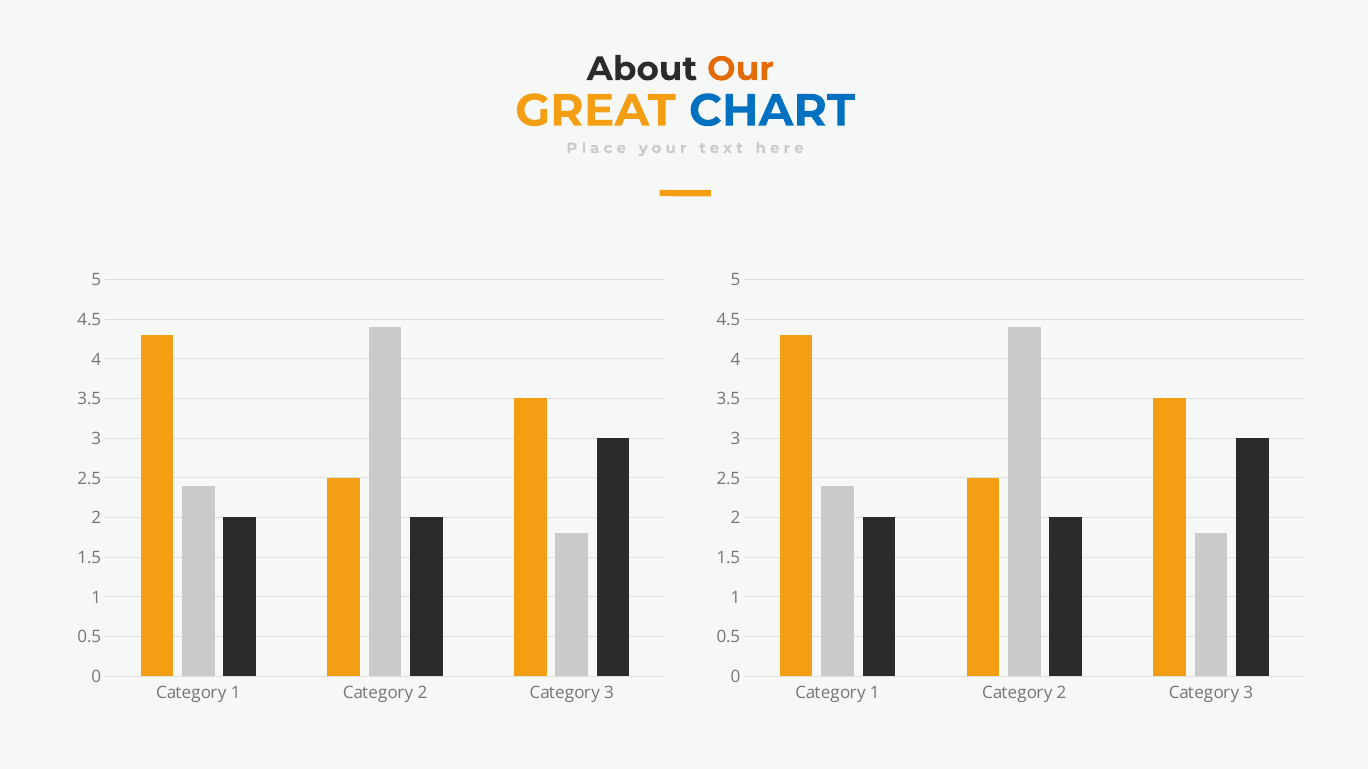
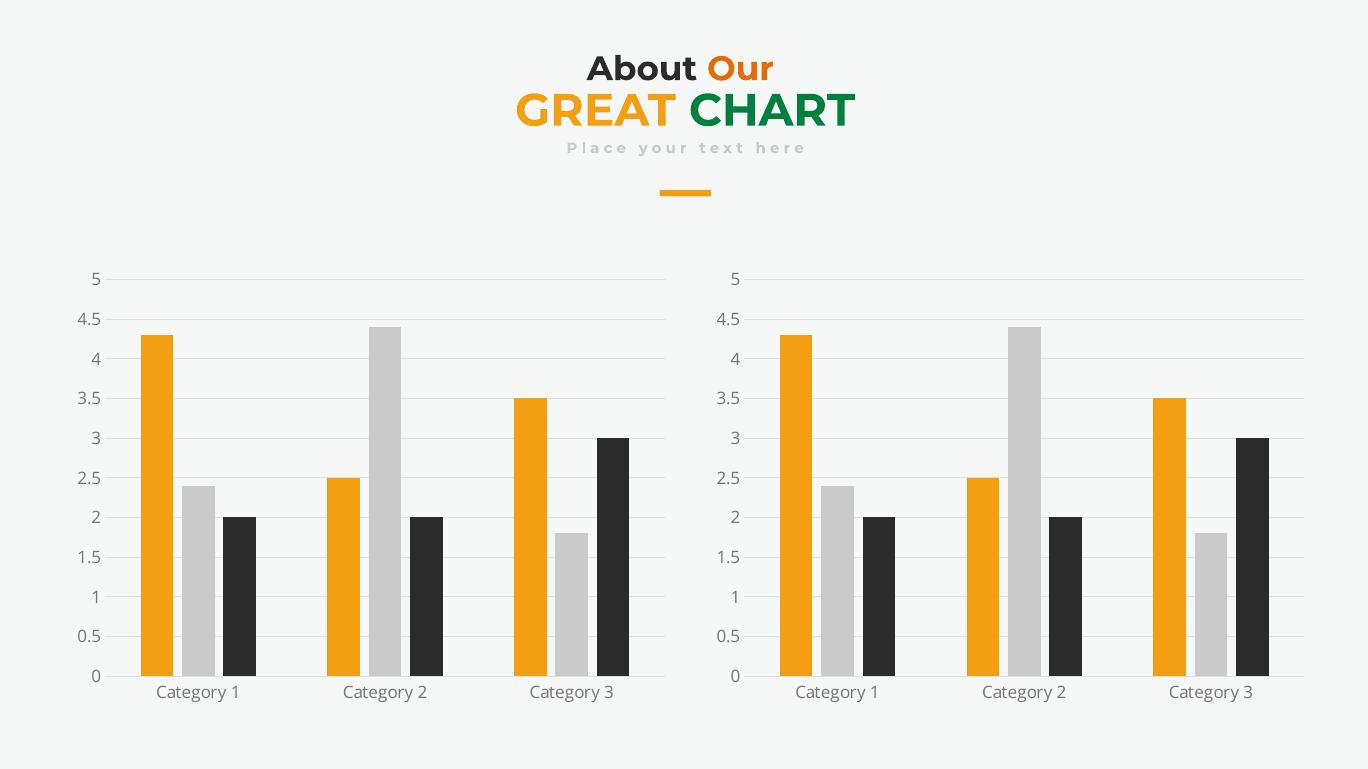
CHART colour: blue -> green
